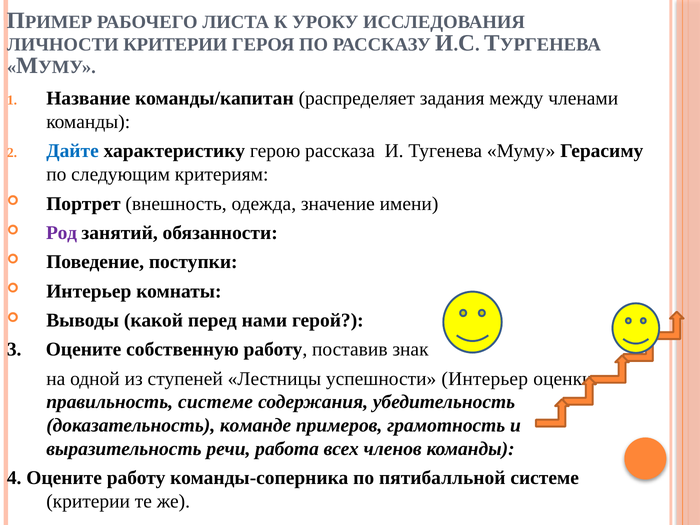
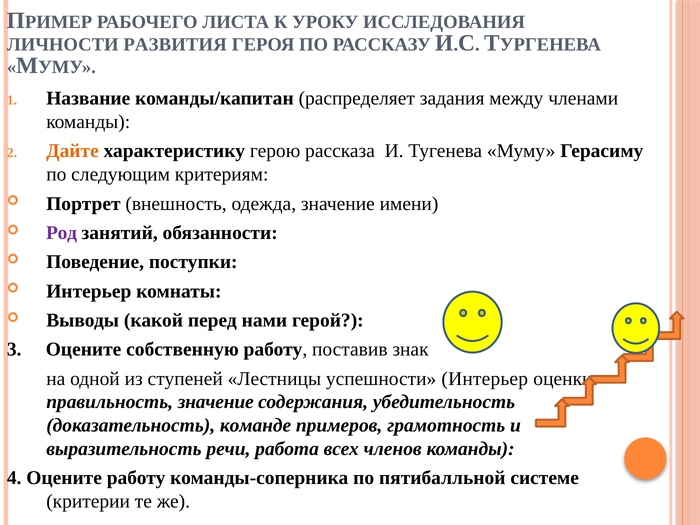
ЛИЧНОСТИ КРИТЕРИИ: КРИТЕРИИ -> РАЗВИТИЯ
Дайте colour: blue -> orange
правильность системе: системе -> значение
